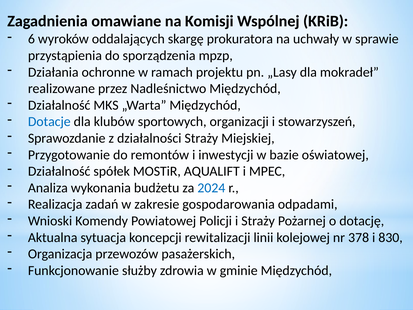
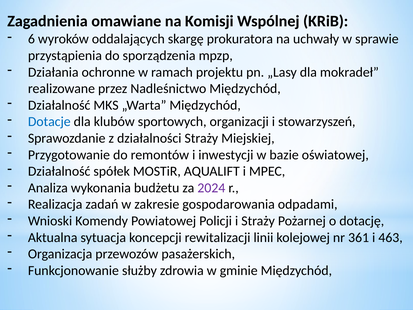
2024 colour: blue -> purple
378: 378 -> 361
830: 830 -> 463
